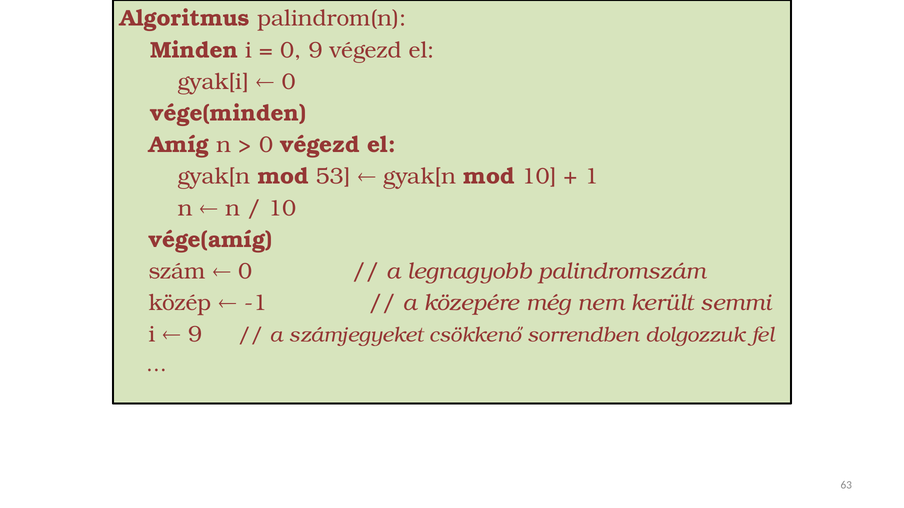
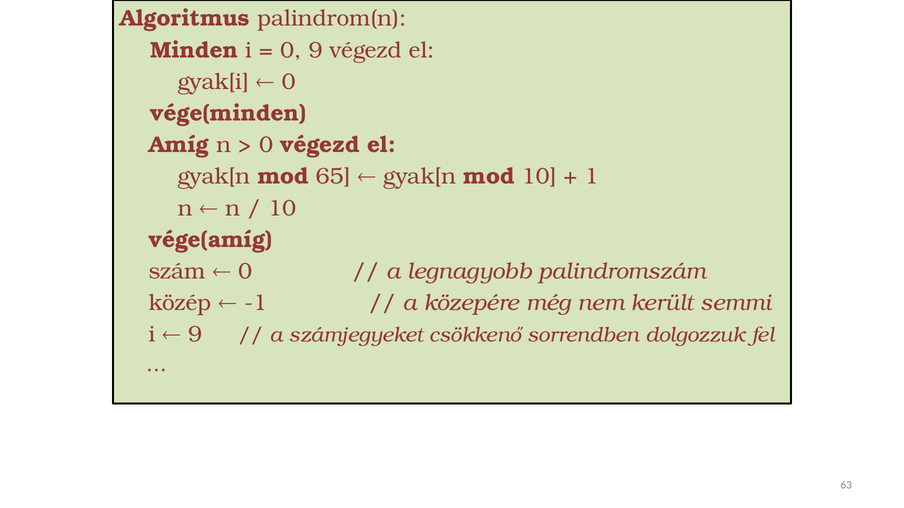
53: 53 -> 65
